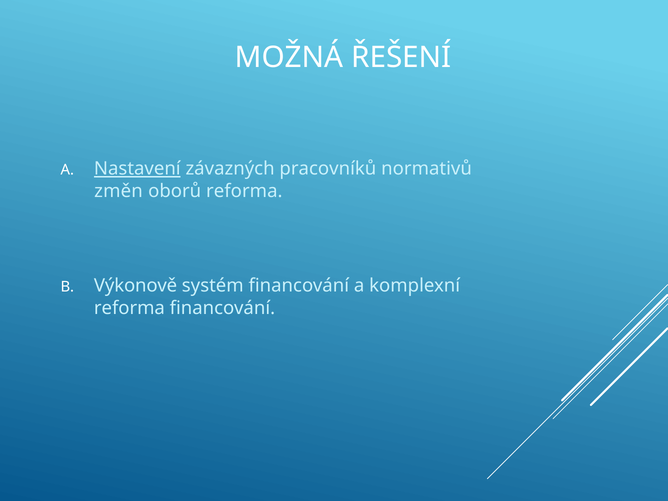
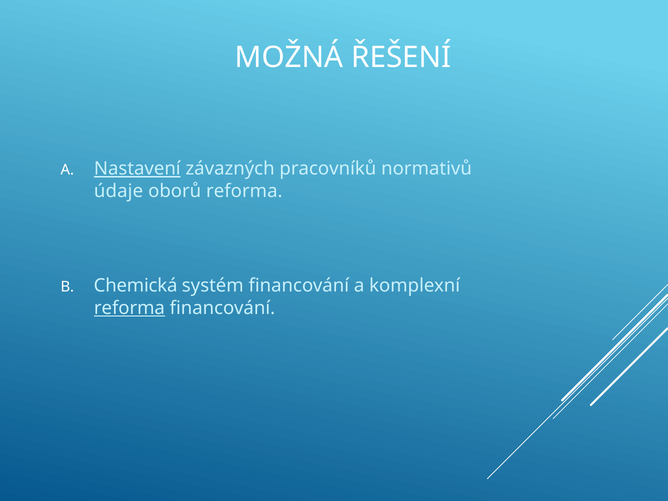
změn: změn -> údaje
Výkonově: Výkonově -> Chemická
reforma at (129, 308) underline: none -> present
